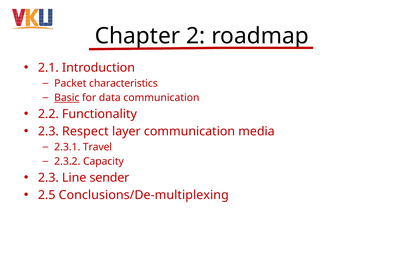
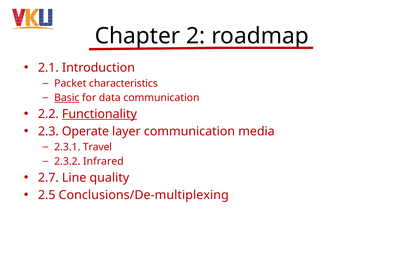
Functionality underline: none -> present
Respect: Respect -> Operate
Capacity: Capacity -> Infrared
2.3 at (48, 178): 2.3 -> 2.7
sender: sender -> quality
